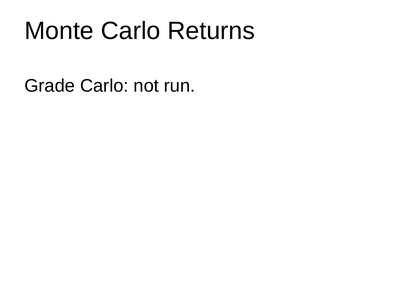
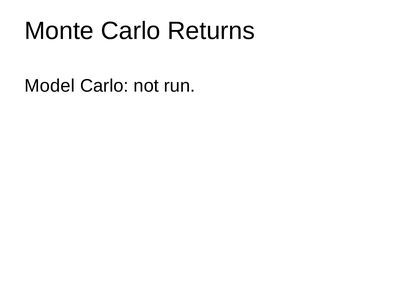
Grade: Grade -> Model
